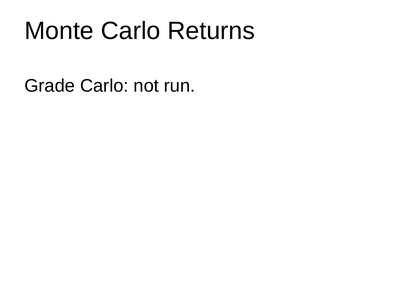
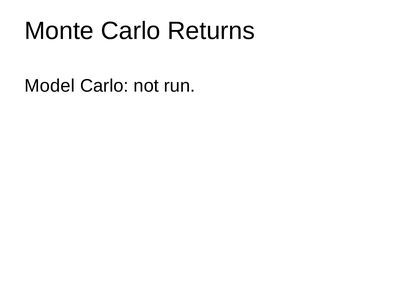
Grade: Grade -> Model
